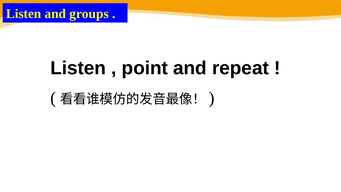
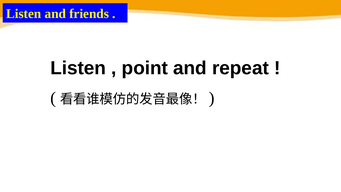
groups: groups -> friends
